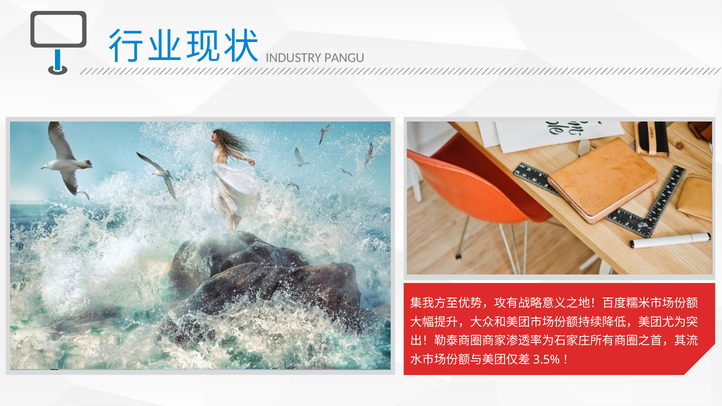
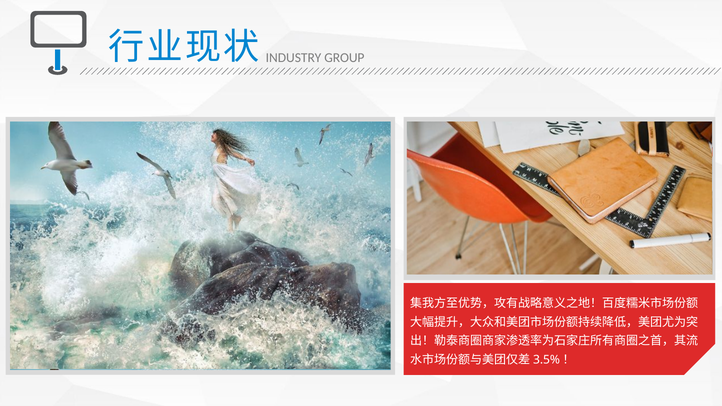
PANGU: PANGU -> GROUP
